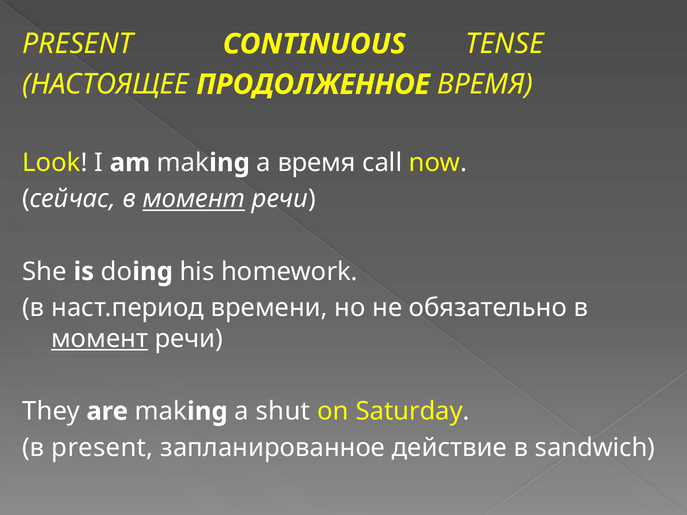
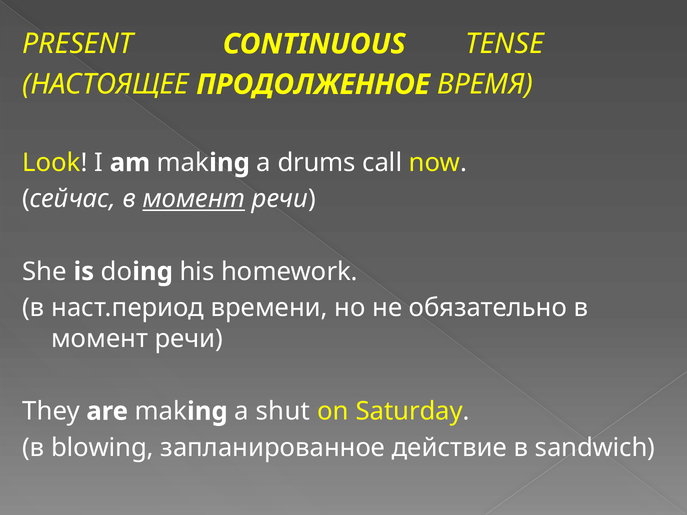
a время: время -> drums
момент at (100, 339) underline: present -> none
в present: present -> blowing
